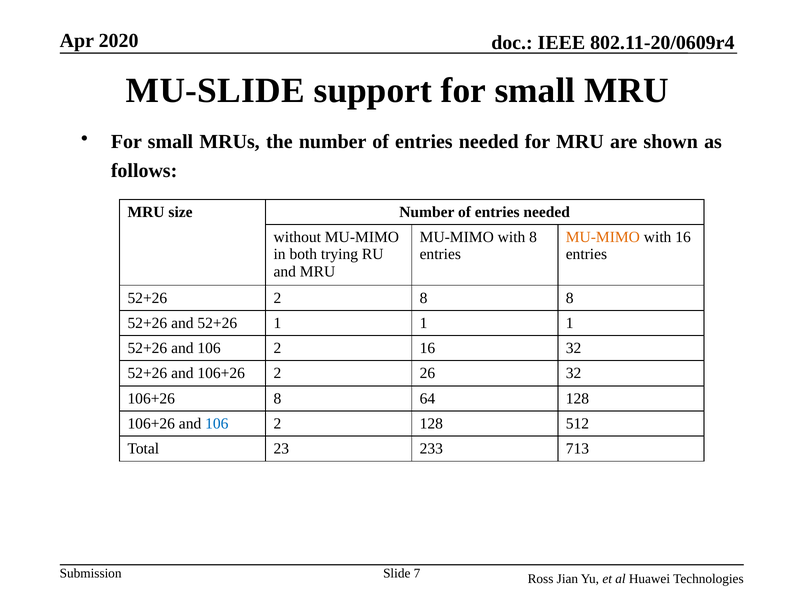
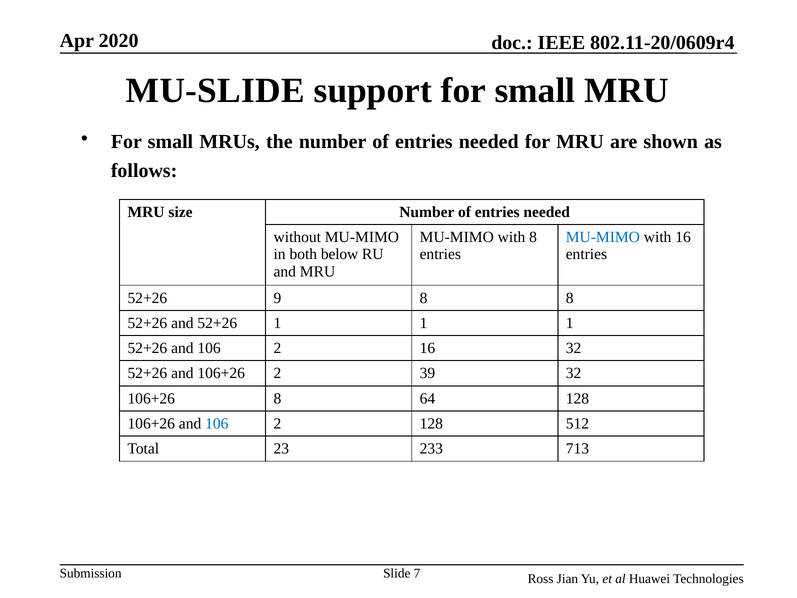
MU-MIMO at (603, 237) colour: orange -> blue
trying: trying -> below
52+26 2: 2 -> 9
26: 26 -> 39
